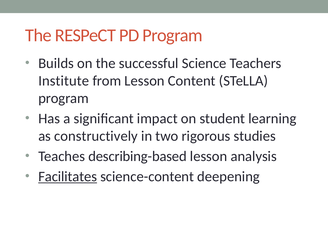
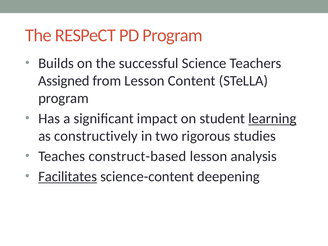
Institute: Institute -> Assigned
learning underline: none -> present
describing-based: describing-based -> construct-based
